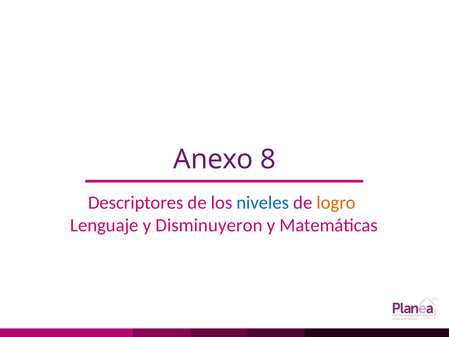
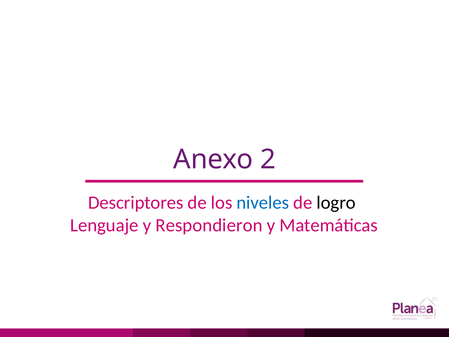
8: 8 -> 2
logro colour: orange -> black
Disminuyeron: Disminuyeron -> Respondieron
